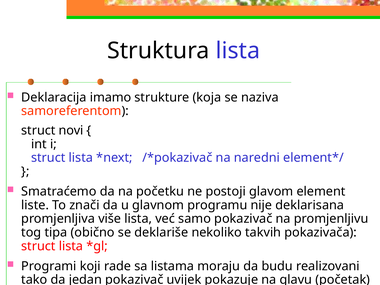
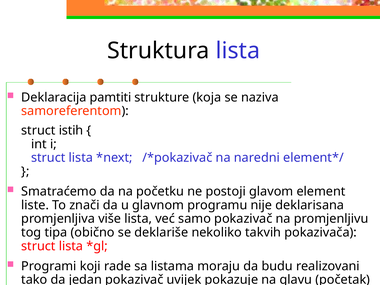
imamo: imamo -> pamtiti
novi: novi -> istih
